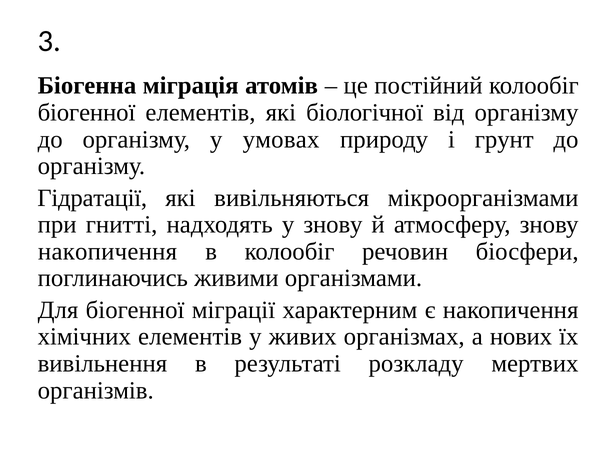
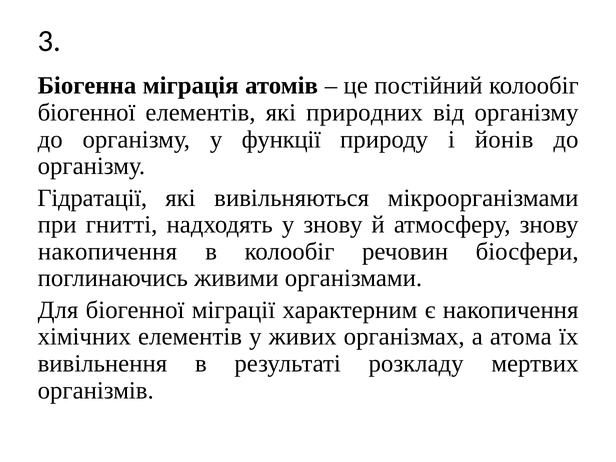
біологічної: біологічної -> природних
умовах: умовах -> функції
грунт: грунт -> йонів
нових: нових -> атома
